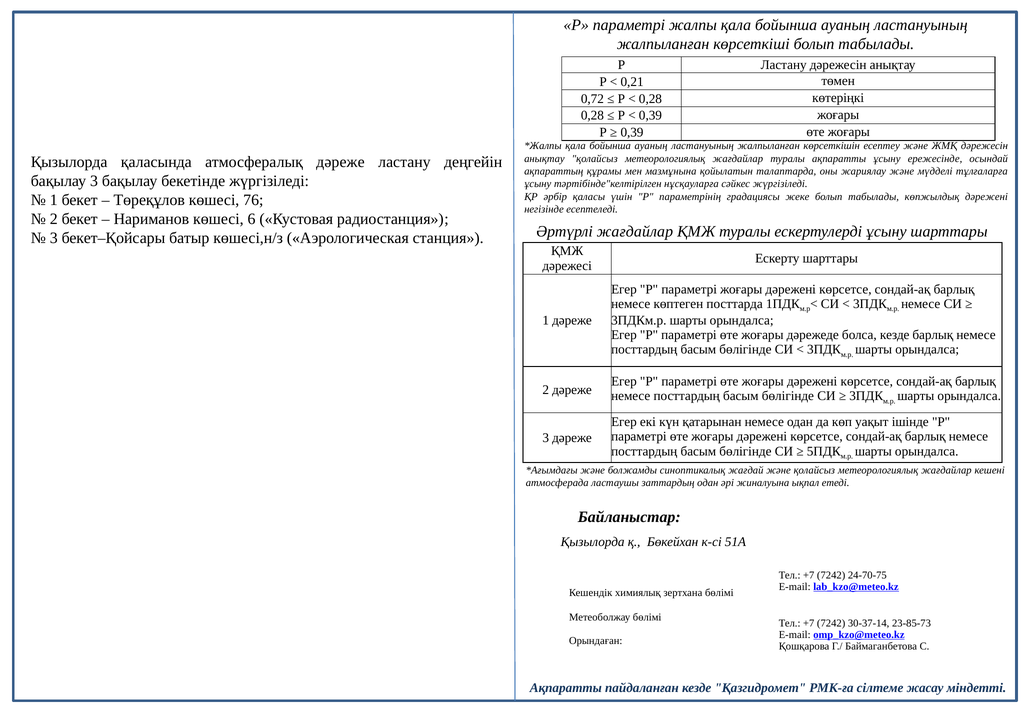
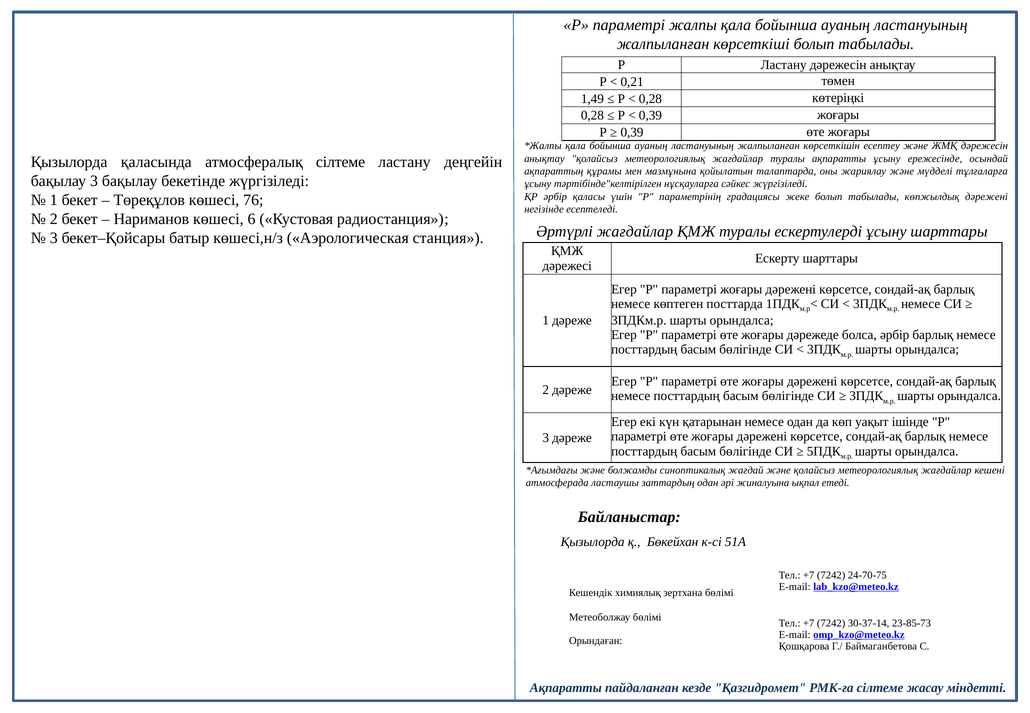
0,72: 0,72 -> 1,49
атмосфералық дәреже: дәреже -> сілтеме
болса кезде: кезде -> әрбір
